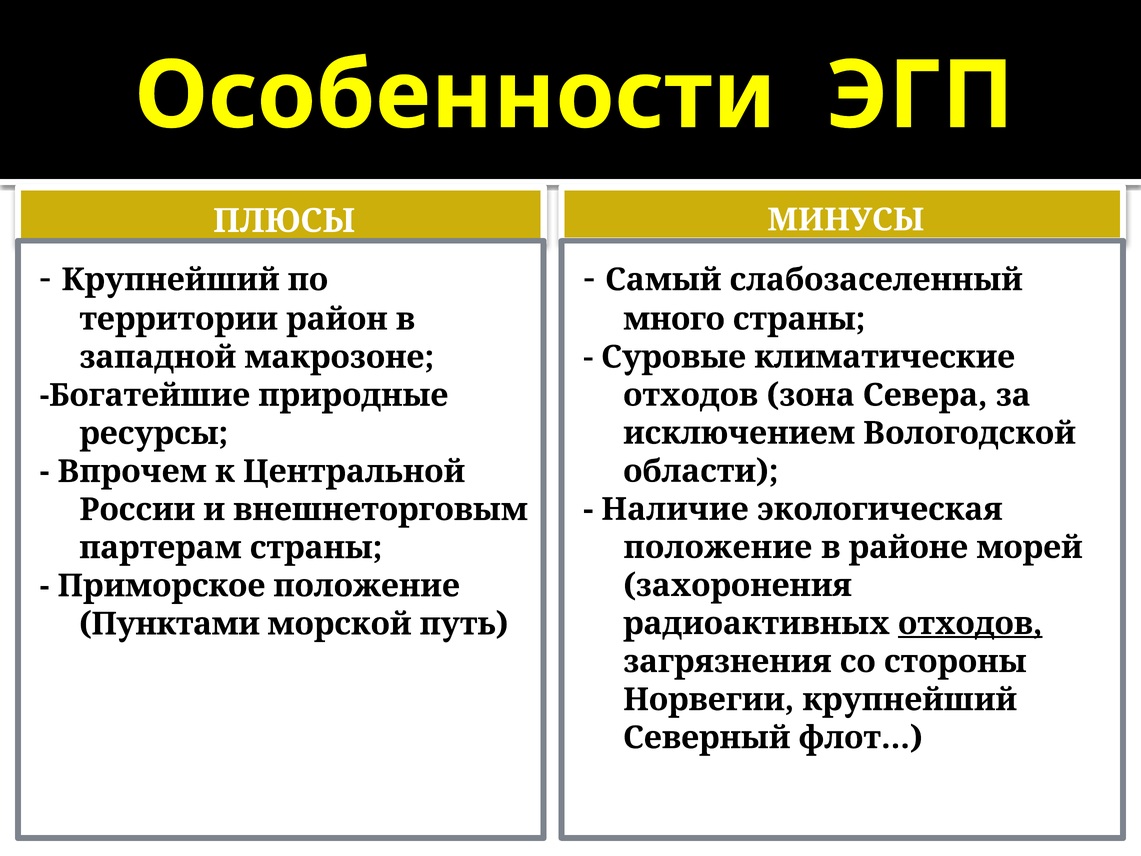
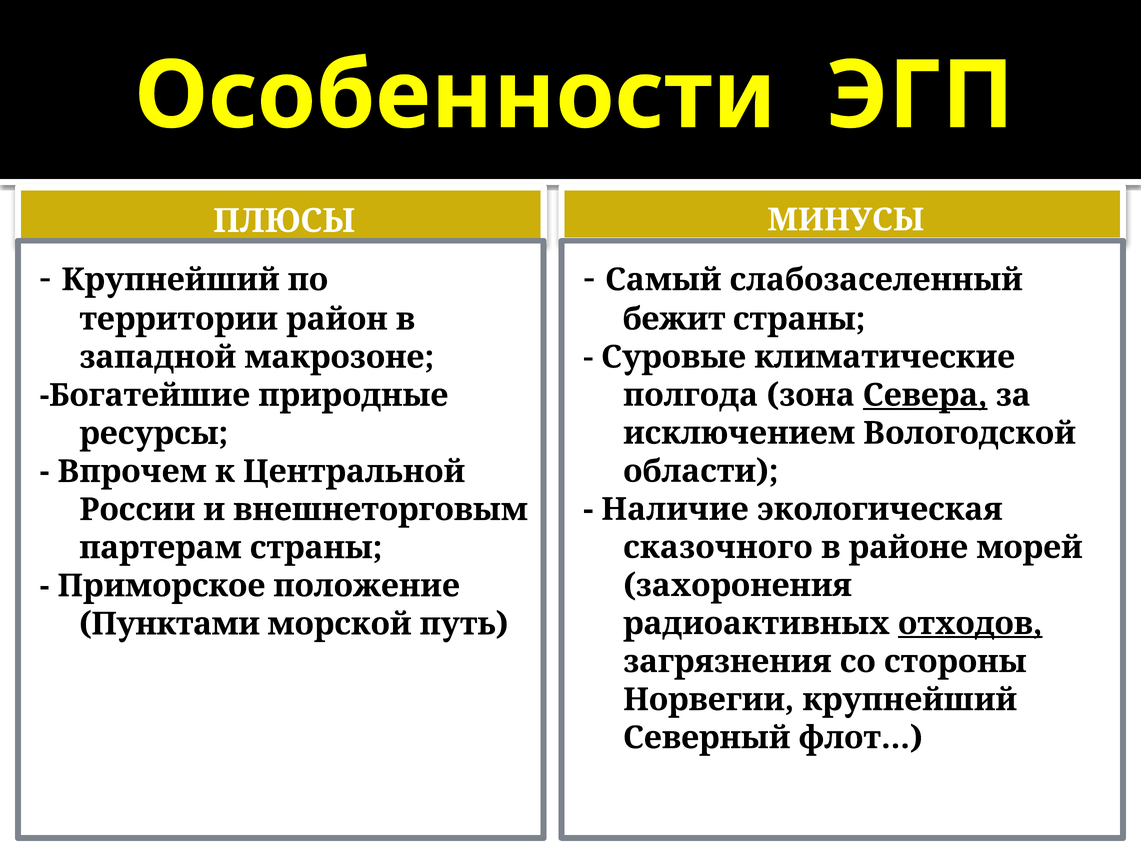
много: много -> бежит
отходов at (691, 395): отходов -> полгода
Севера underline: none -> present
положение at (718, 547): положение -> сказочного
